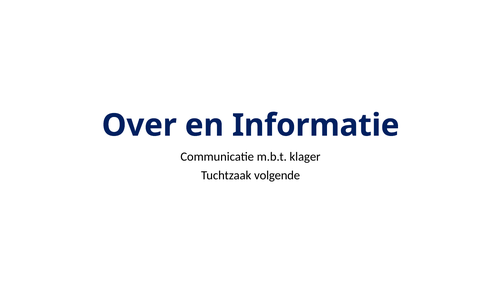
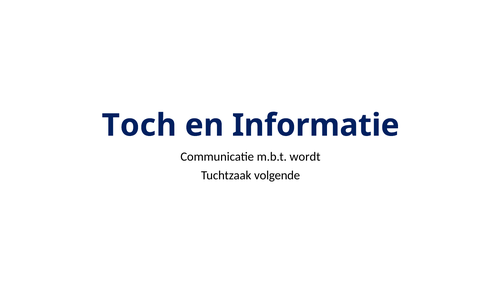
Over: Over -> Toch
klager: klager -> wordt
